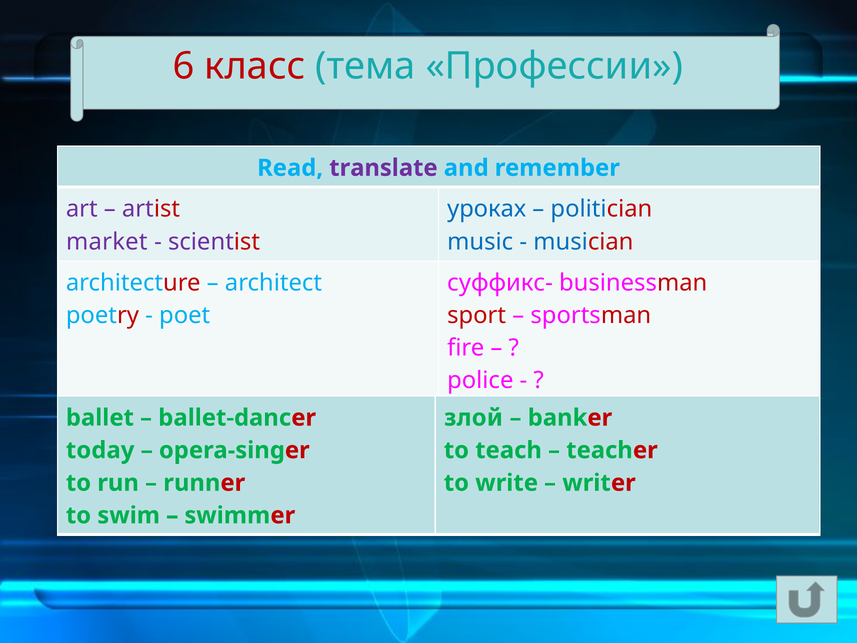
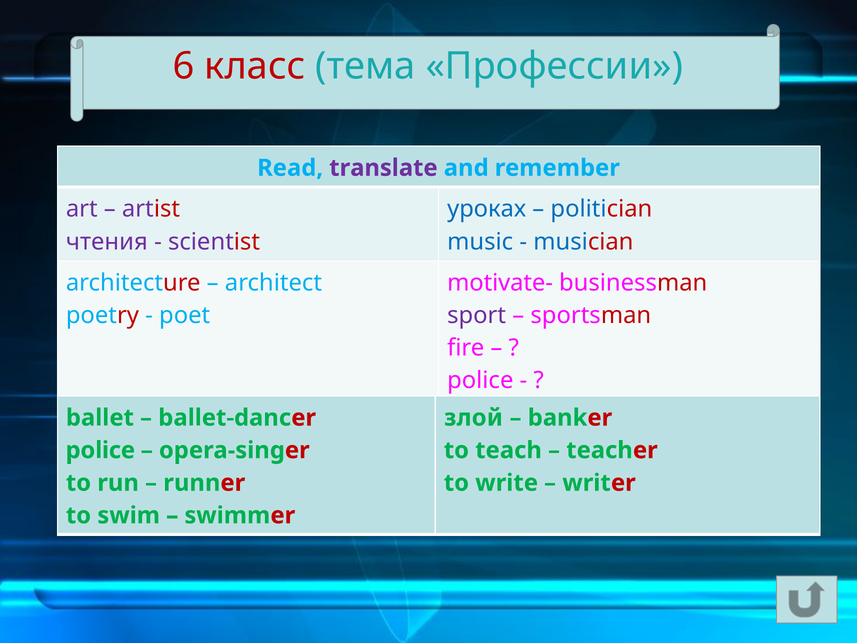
market: market -> чтения
суффикс-: суффикс- -> motivate-
sport colour: red -> purple
today at (100, 450): today -> police
